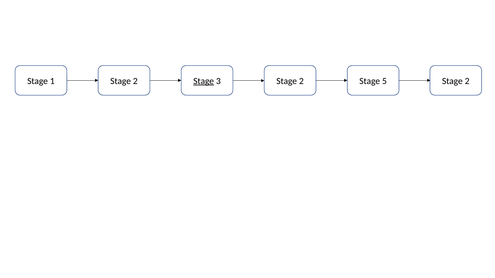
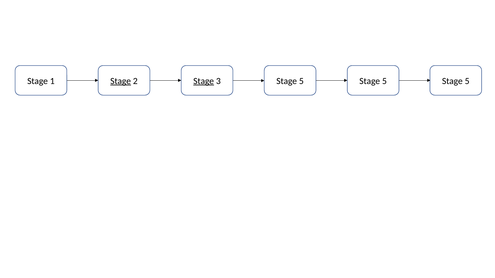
Stage at (121, 81) underline: none -> present
3 Stage 2: 2 -> 5
2 at (467, 81): 2 -> 5
